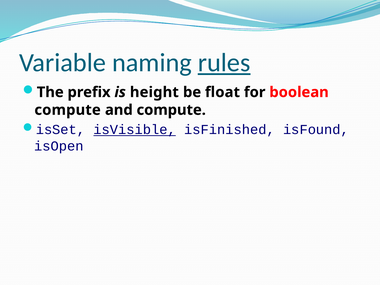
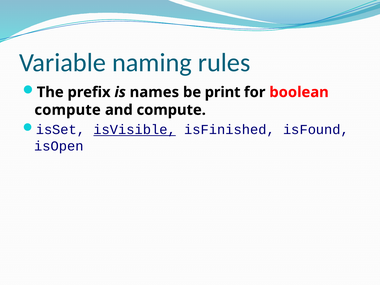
rules underline: present -> none
height: height -> names
float: float -> print
